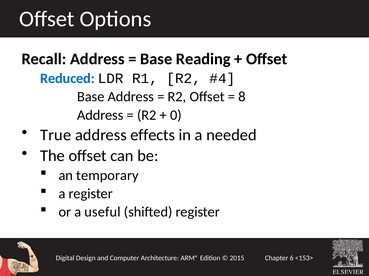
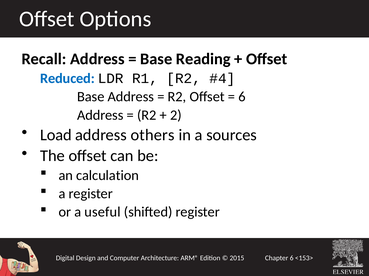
8 at (242, 97): 8 -> 6
0: 0 -> 2
True: True -> Load
effects: effects -> others
needed: needed -> sources
temporary: temporary -> calculation
